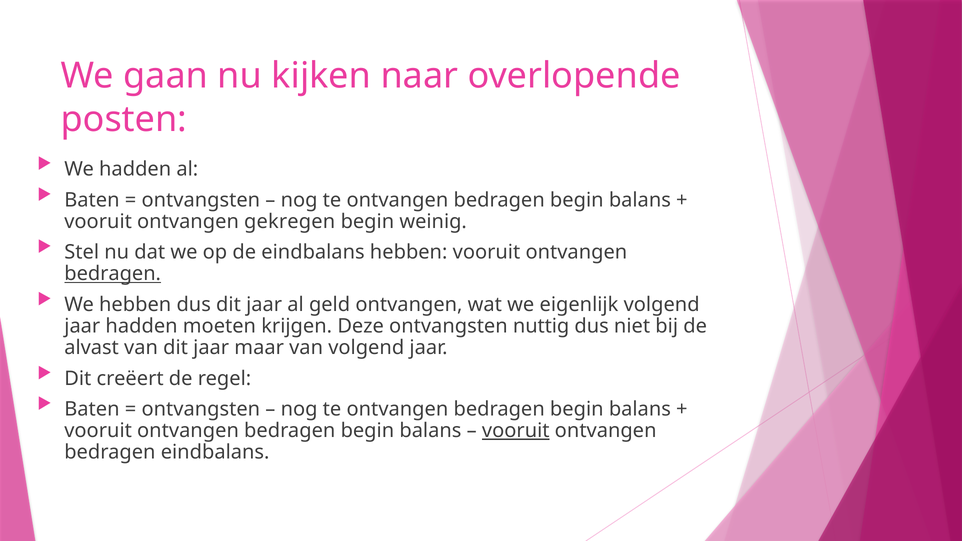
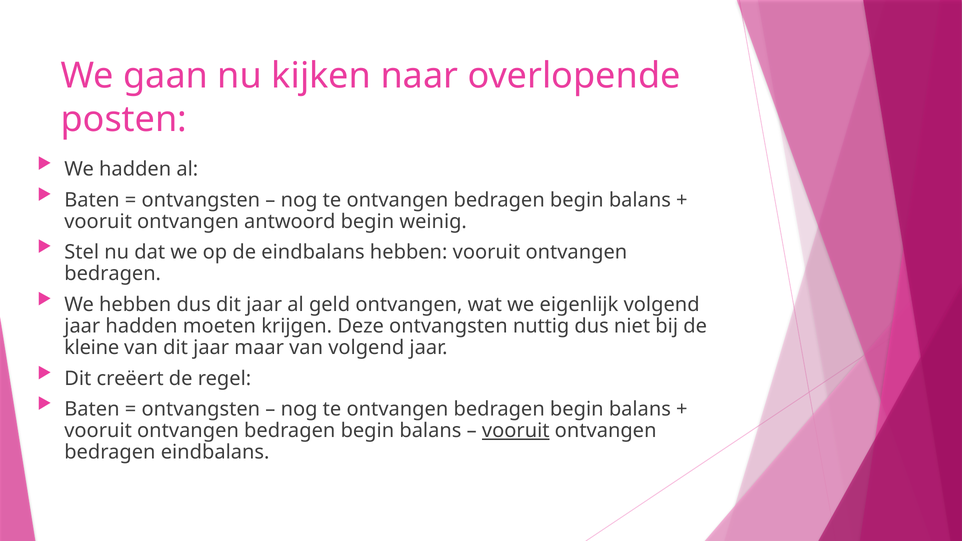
gekregen: gekregen -> antwoord
bedragen at (113, 274) underline: present -> none
alvast: alvast -> kleine
